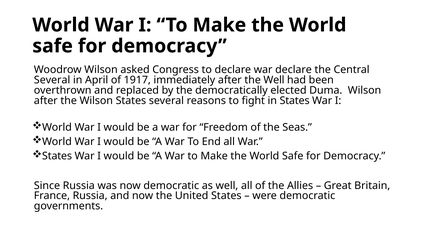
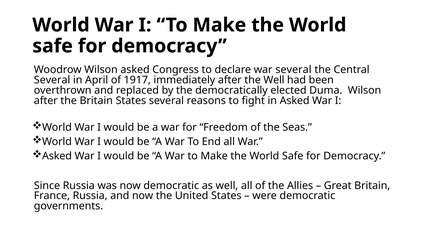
war declare: declare -> several
the Wilson: Wilson -> Britain
in States: States -> Asked
States at (57, 156): States -> Asked
